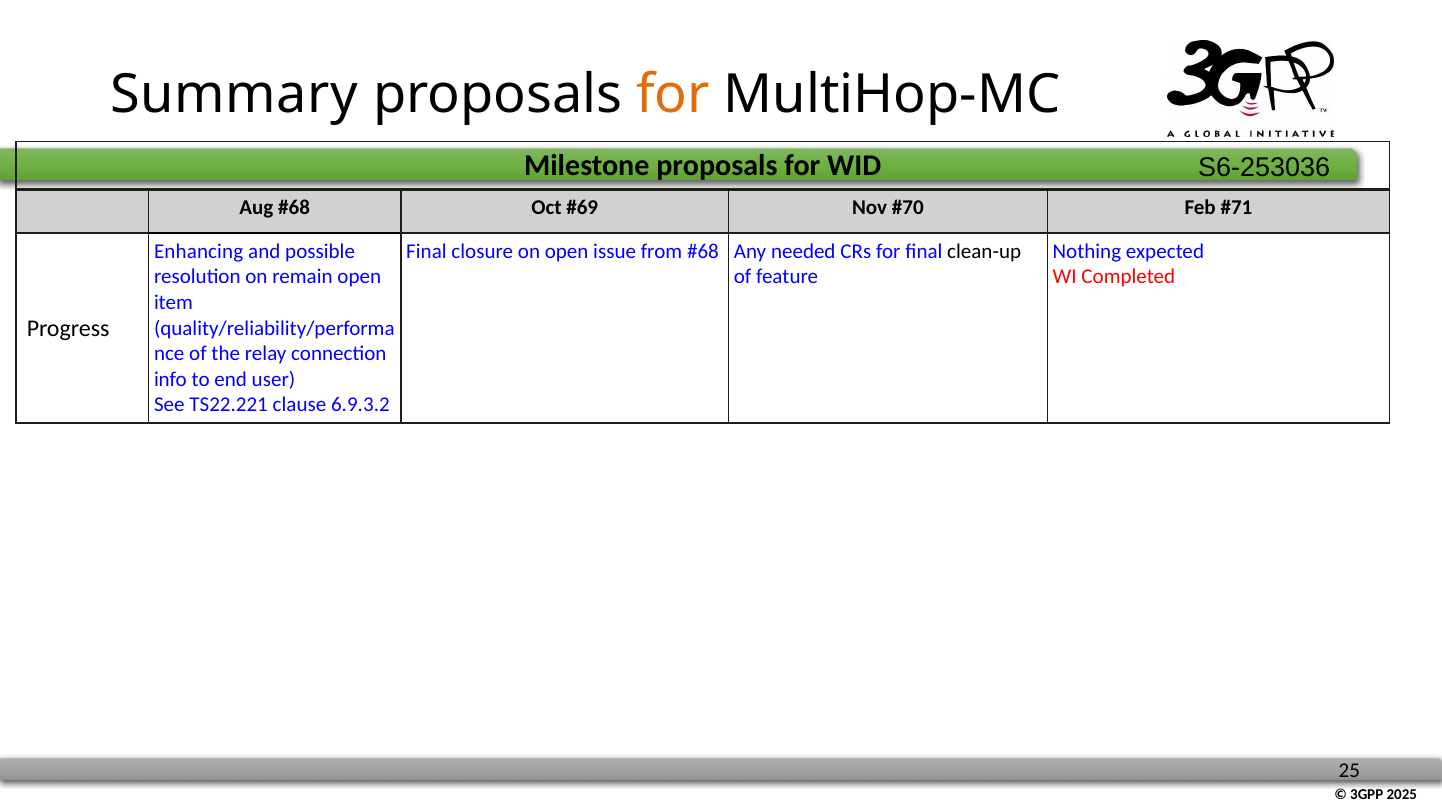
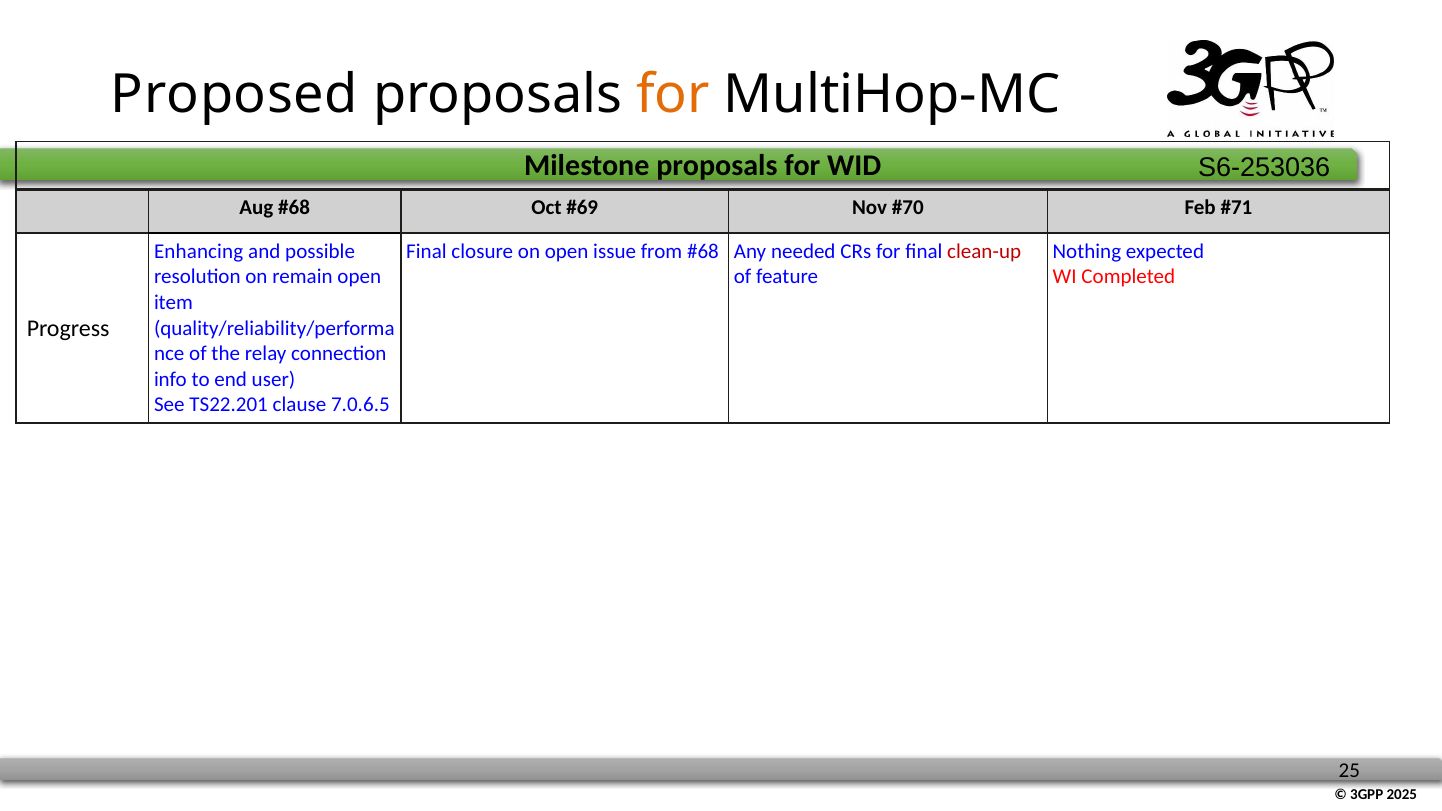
Summary: Summary -> Proposed
clean-up colour: black -> red
TS22.221: TS22.221 -> TS22.201
6.9.3.2: 6.9.3.2 -> 7.0.6.5
